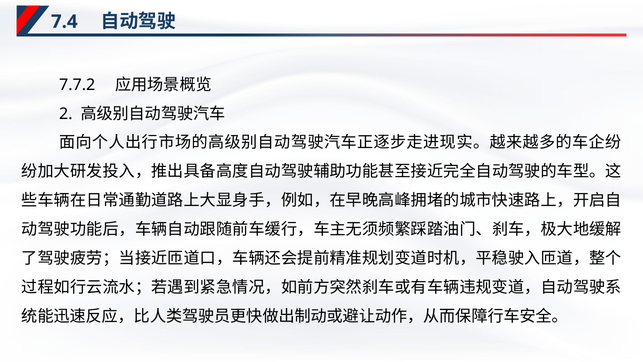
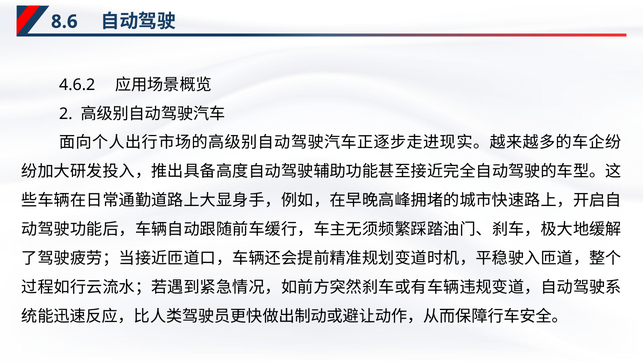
7.4: 7.4 -> 8.6
7.7.2: 7.7.2 -> 4.6.2
